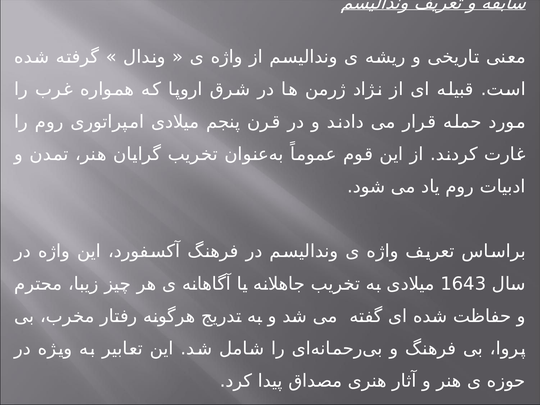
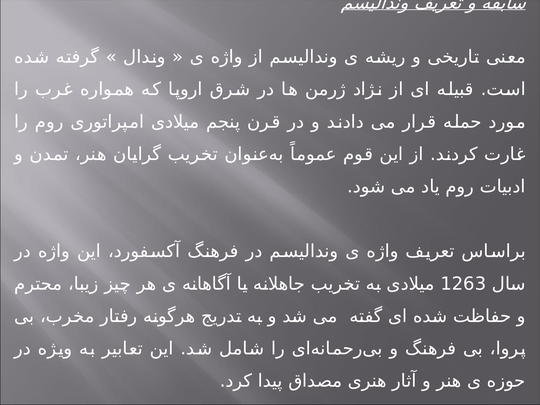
1643: 1643 -> 1263
